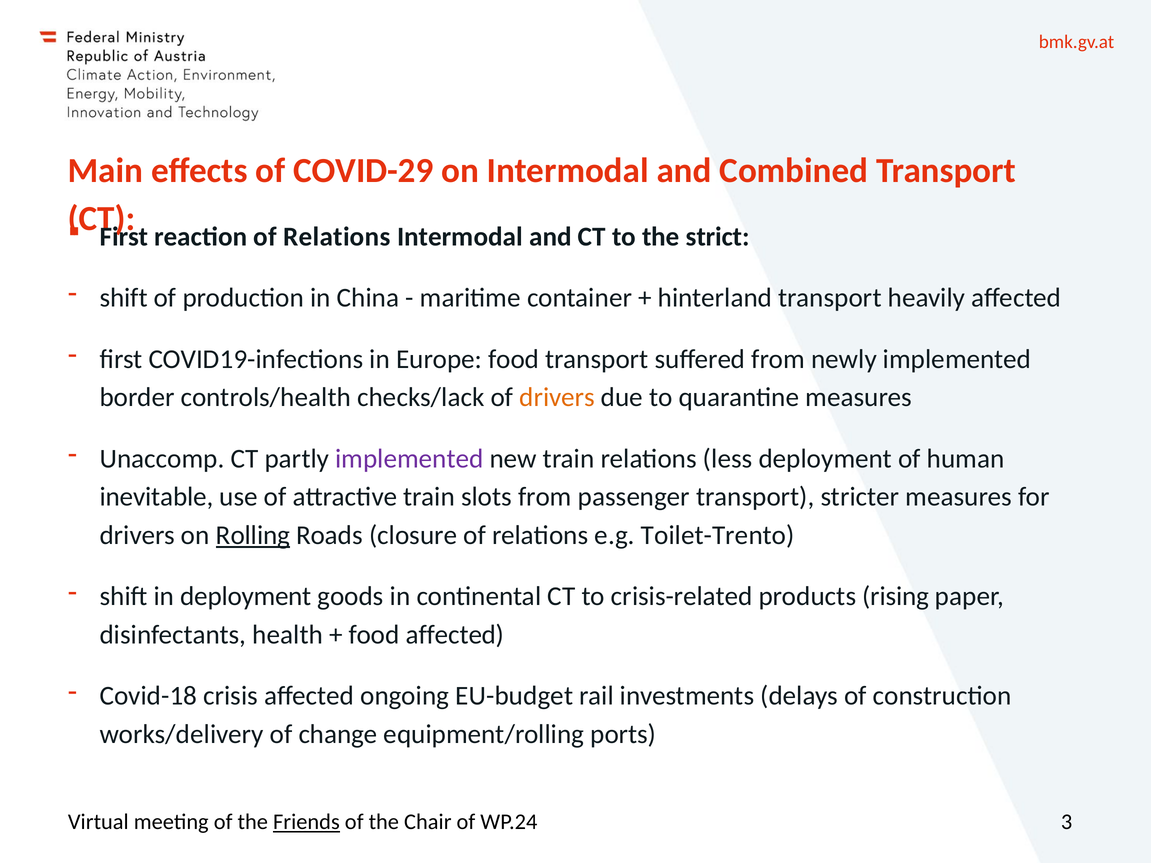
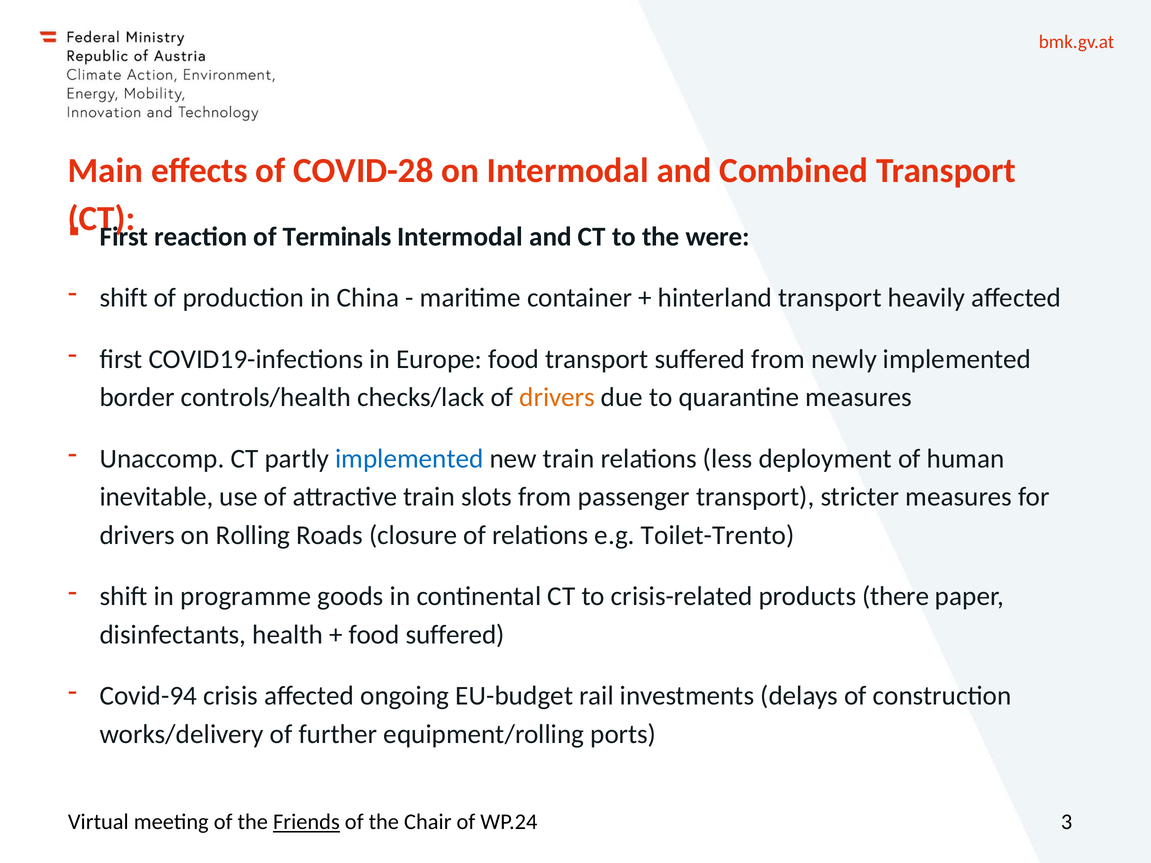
COVID-29: COVID-29 -> COVID-28
reaction of Relations: Relations -> Terminals
strict: strict -> were
implemented at (409, 459) colour: purple -> blue
Rolling underline: present -> none
in deployment: deployment -> programme
rising: rising -> there
food affected: affected -> suffered
Covid-18: Covid-18 -> Covid-94
change: change -> further
